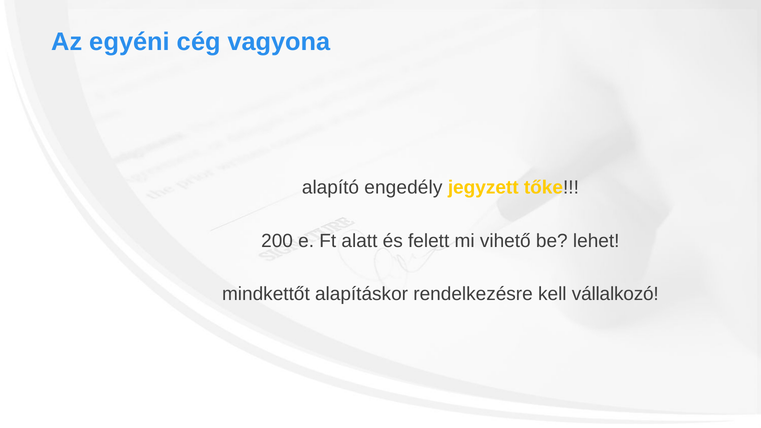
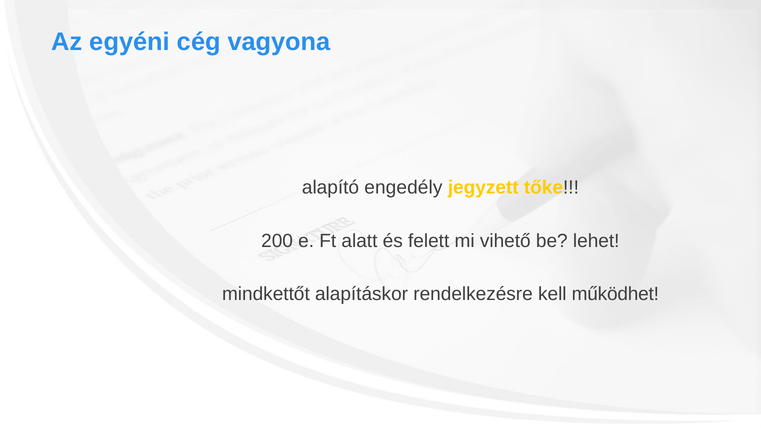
vállalkozó: vállalkozó -> működhet
